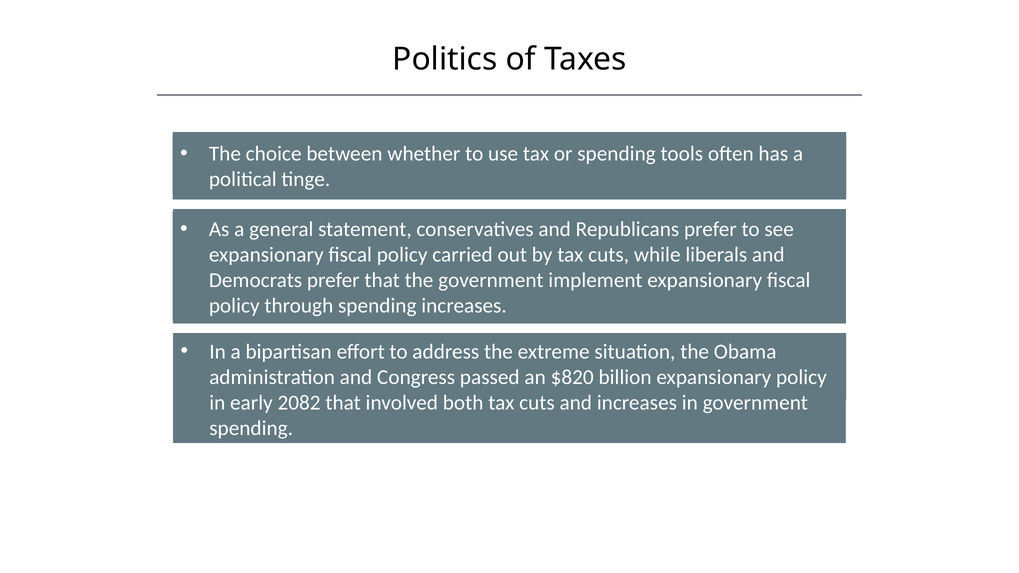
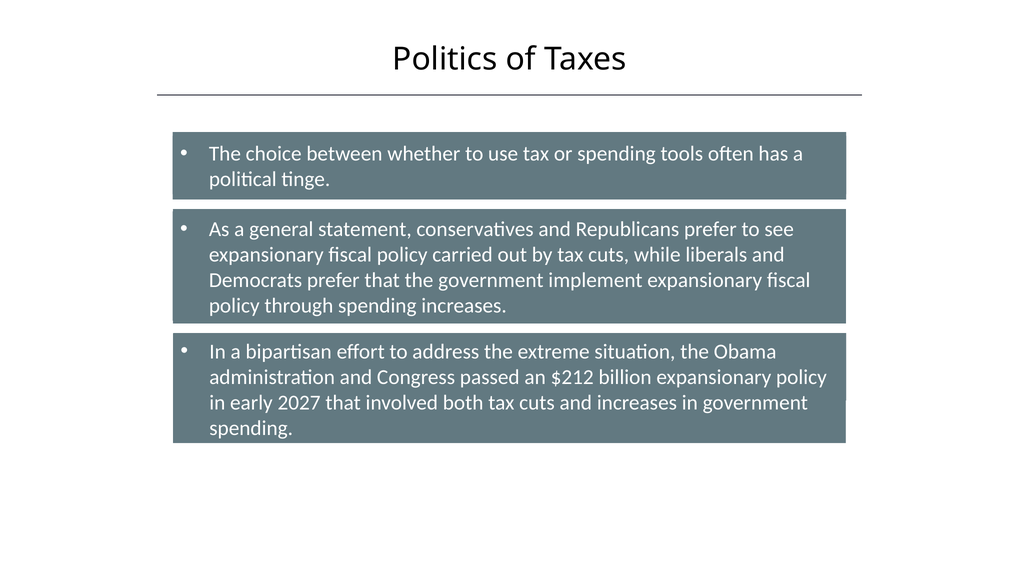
$820: $820 -> $212
2082: 2082 -> 2027
